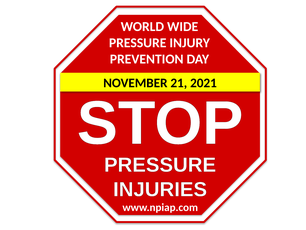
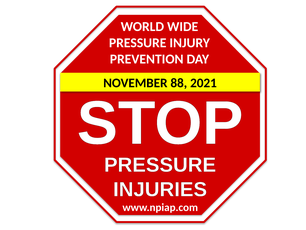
21: 21 -> 88
